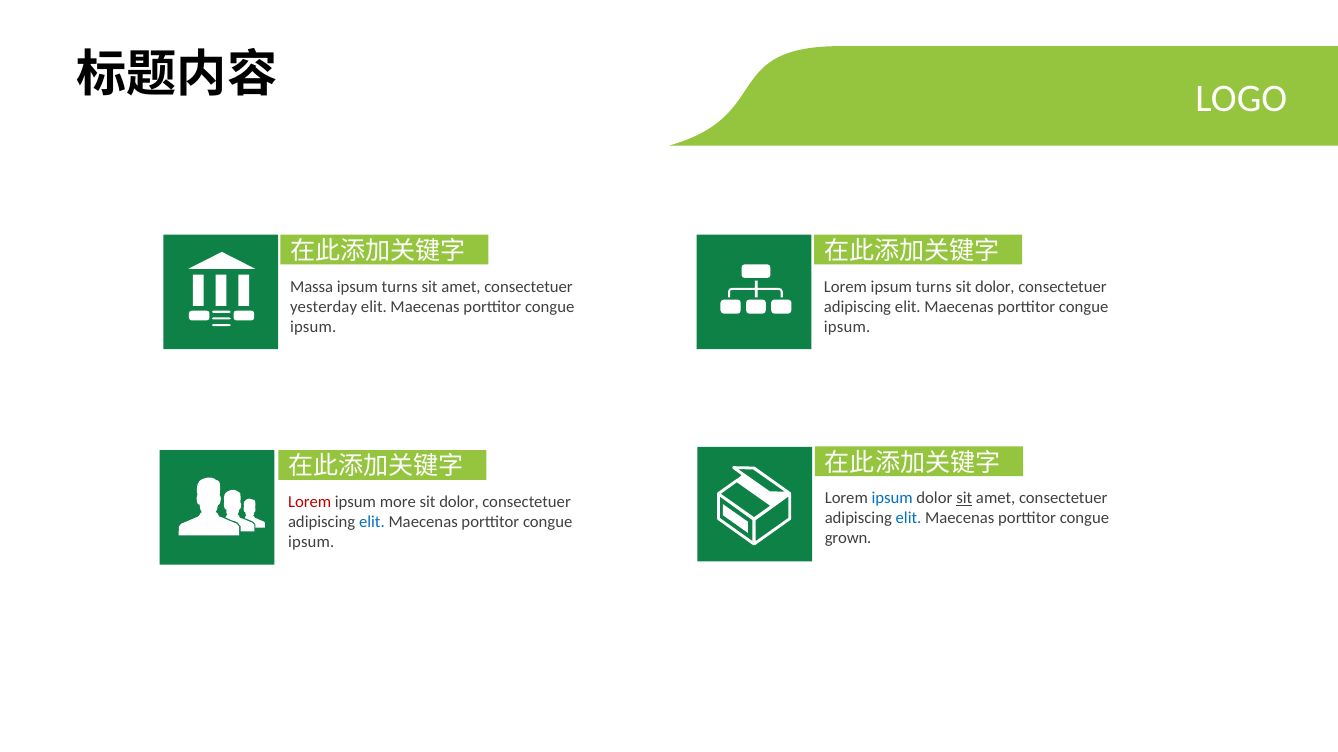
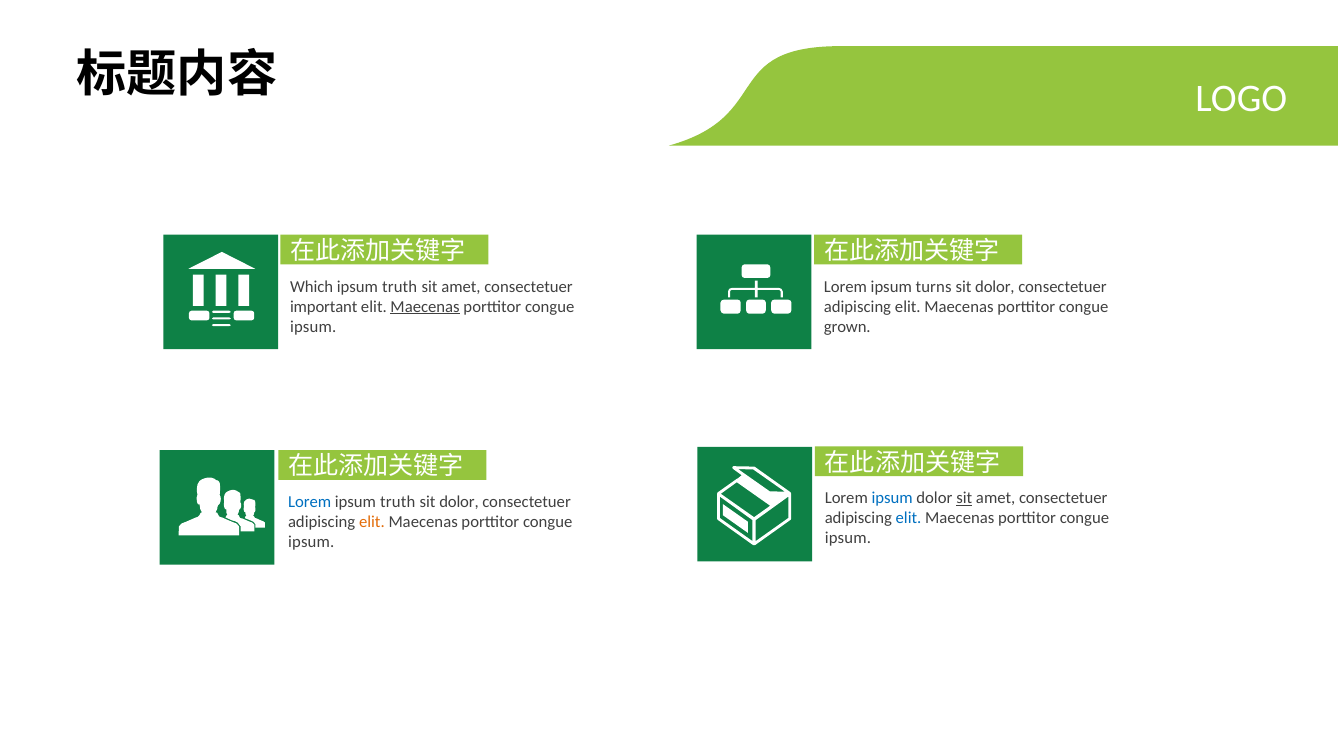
Massa: Massa -> Which
turns at (400, 287): turns -> truth
yesterday: yesterday -> important
Maecenas at (425, 307) underline: none -> present
ipsum at (847, 327): ipsum -> grown
Lorem at (310, 502) colour: red -> blue
more at (398, 502): more -> truth
elit at (372, 523) colour: blue -> orange
grown at (848, 539): grown -> ipsum
